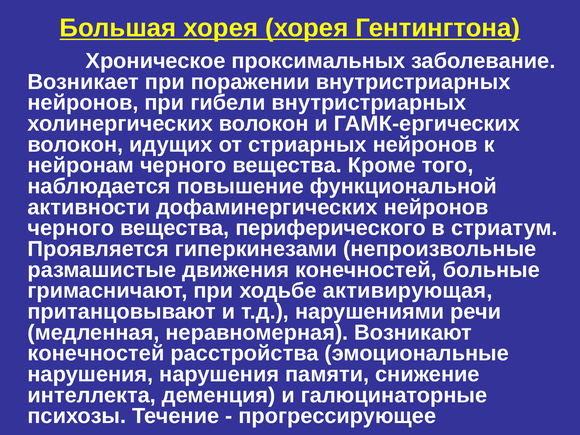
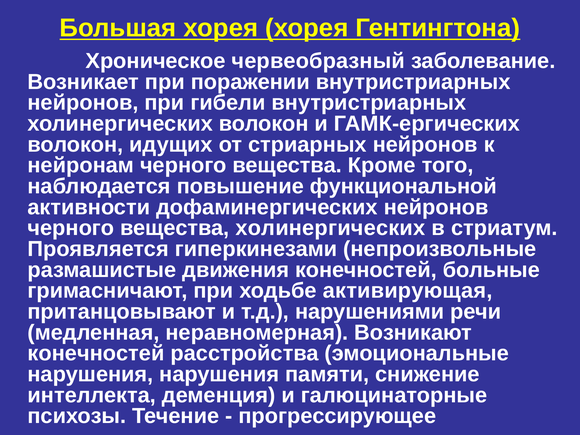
проксимальных: проксимальных -> червеобразный
вещества периферического: периферического -> холинергических
